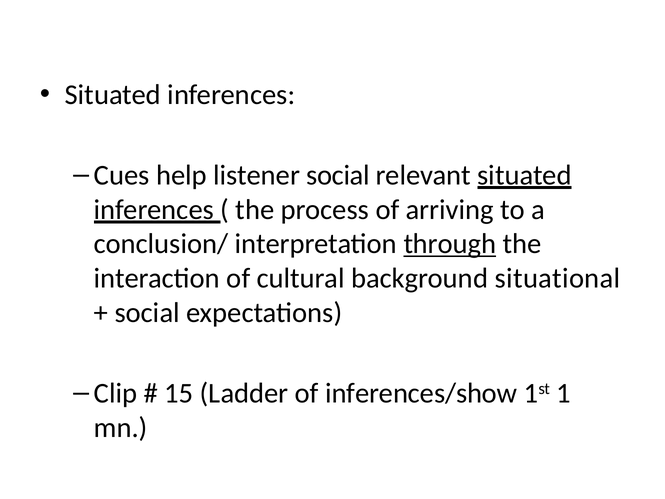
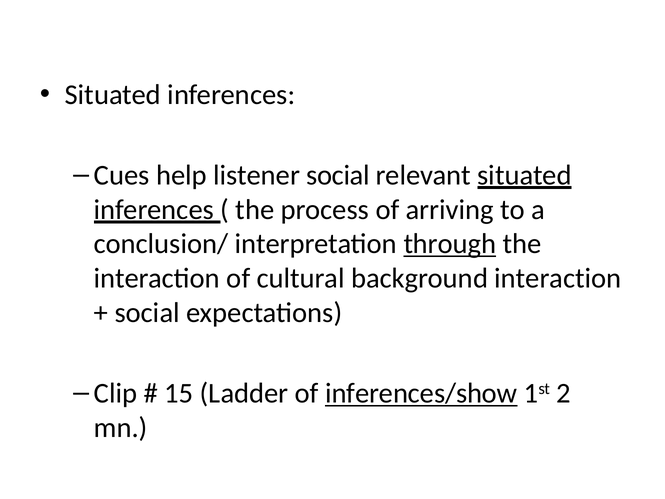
background situational: situational -> interaction
inferences/show underline: none -> present
1: 1 -> 2
